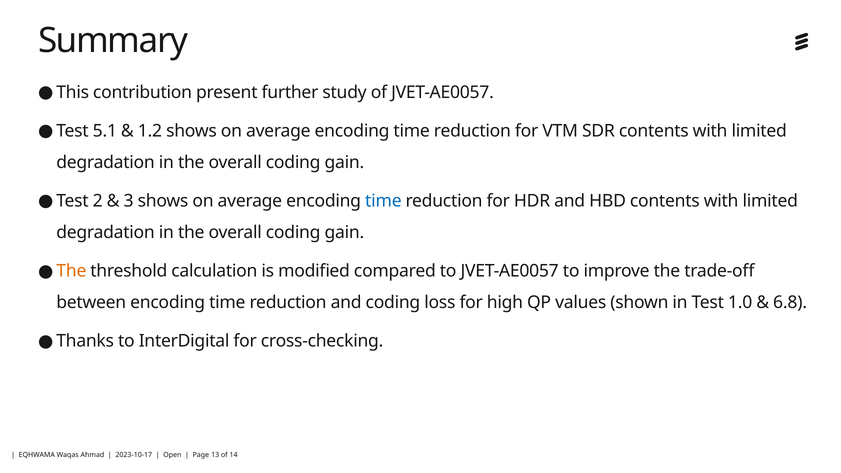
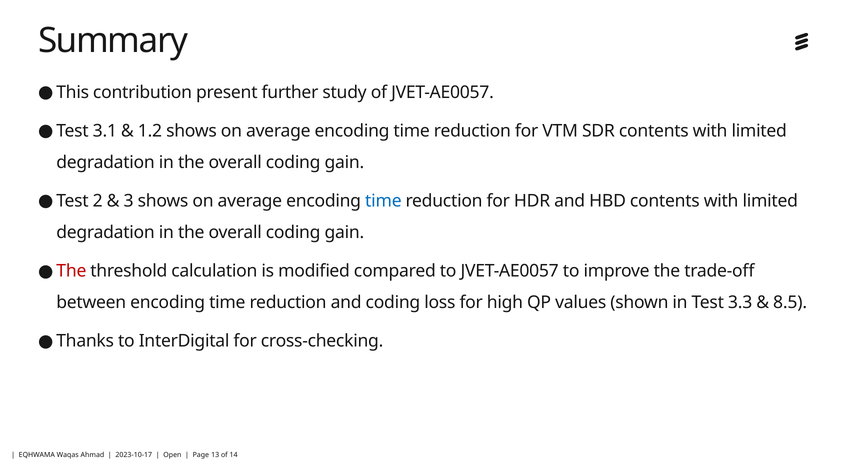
5.1: 5.1 -> 3.1
The at (71, 271) colour: orange -> red
1.0: 1.0 -> 3.3
6.8: 6.8 -> 8.5
